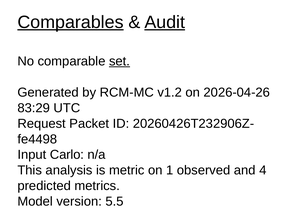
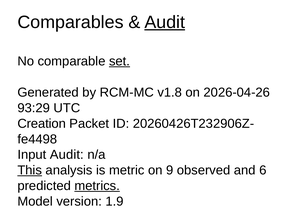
Comparables underline: present -> none
v1.2: v1.2 -> v1.8
83:29: 83:29 -> 93:29
Request: Request -> Creation
Input Carlo: Carlo -> Audit
This underline: none -> present
1: 1 -> 9
4: 4 -> 6
metrics underline: none -> present
5.5: 5.5 -> 1.9
